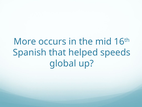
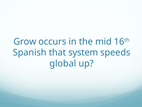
More: More -> Grow
helped: helped -> system
